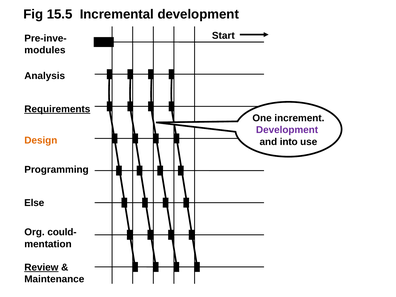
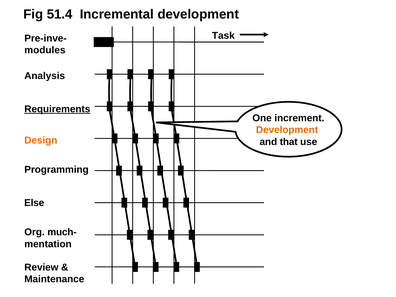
15.5: 15.5 -> 51.4
Start: Start -> Task
Development at (287, 130) colour: purple -> orange
into: into -> that
could-: could- -> much-
Review underline: present -> none
